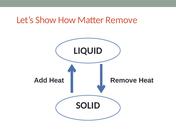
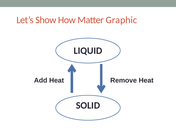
Matter Remove: Remove -> Graphic
